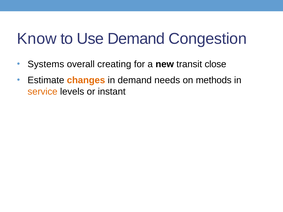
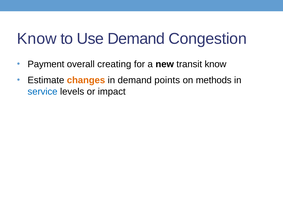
Systems: Systems -> Payment
transit close: close -> know
needs: needs -> points
service colour: orange -> blue
instant: instant -> impact
